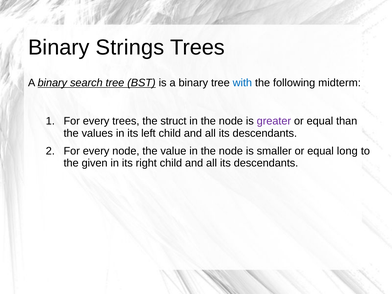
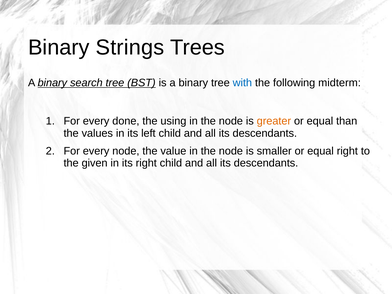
every trees: trees -> done
struct: struct -> using
greater colour: purple -> orange
equal long: long -> right
